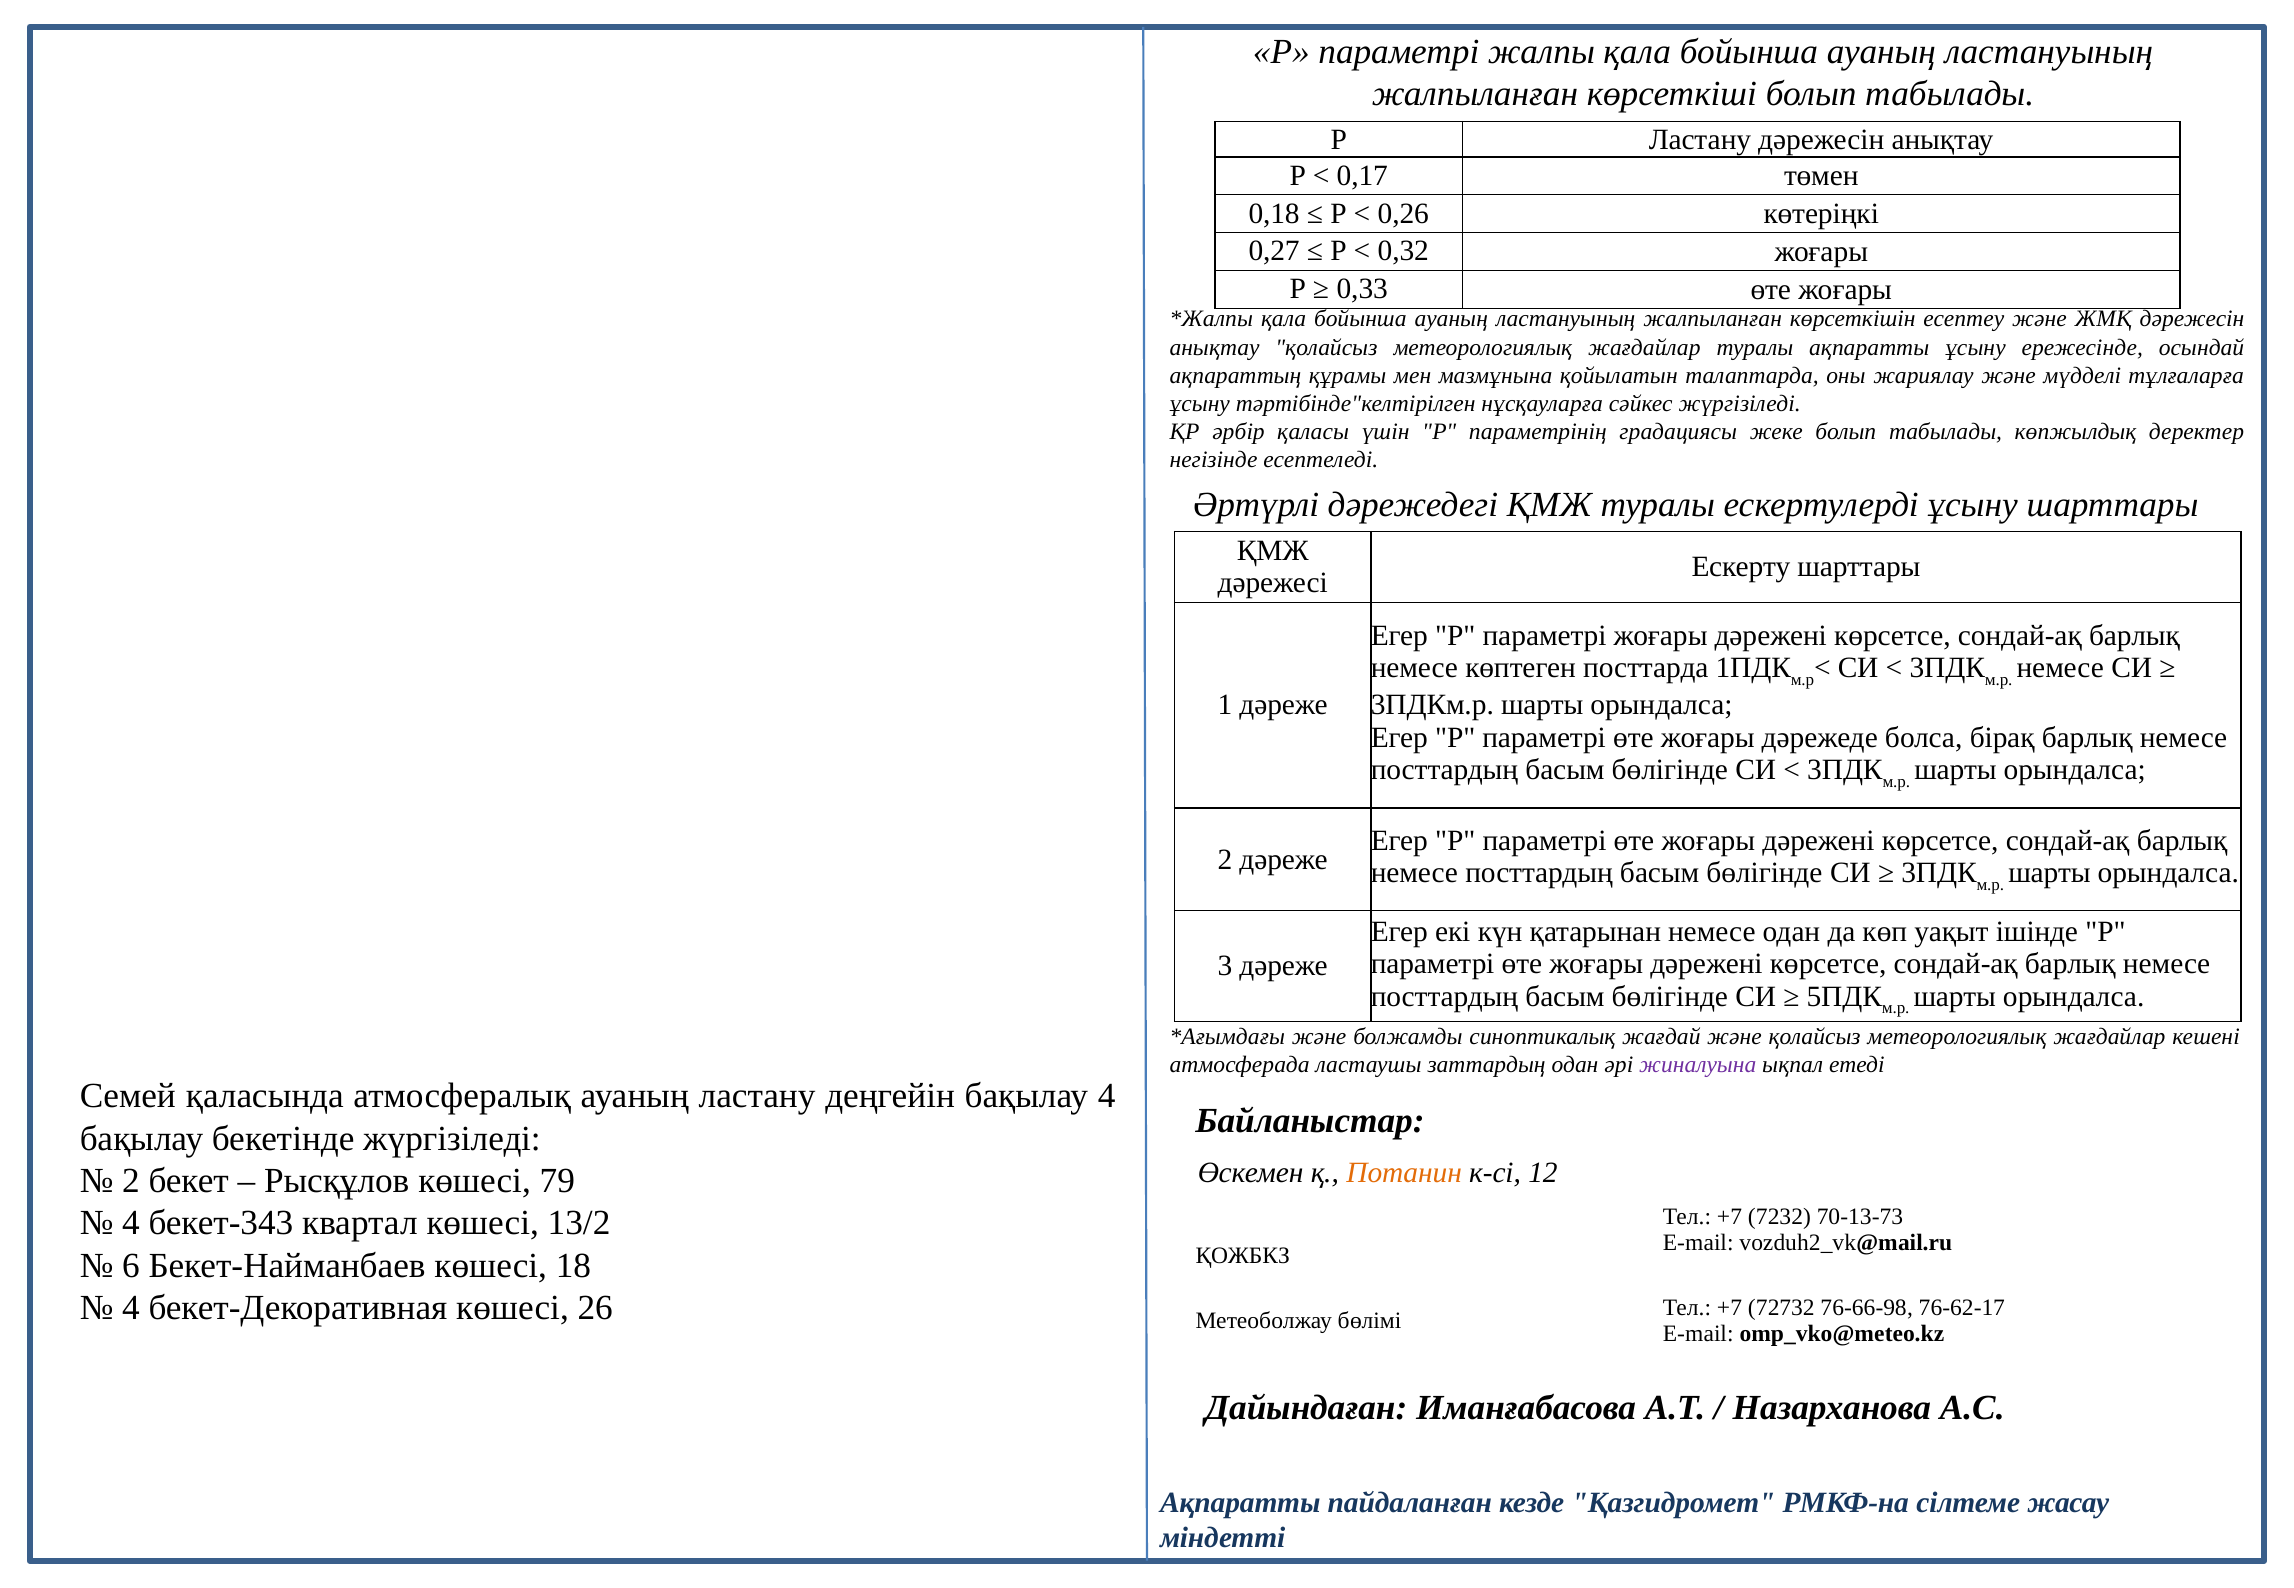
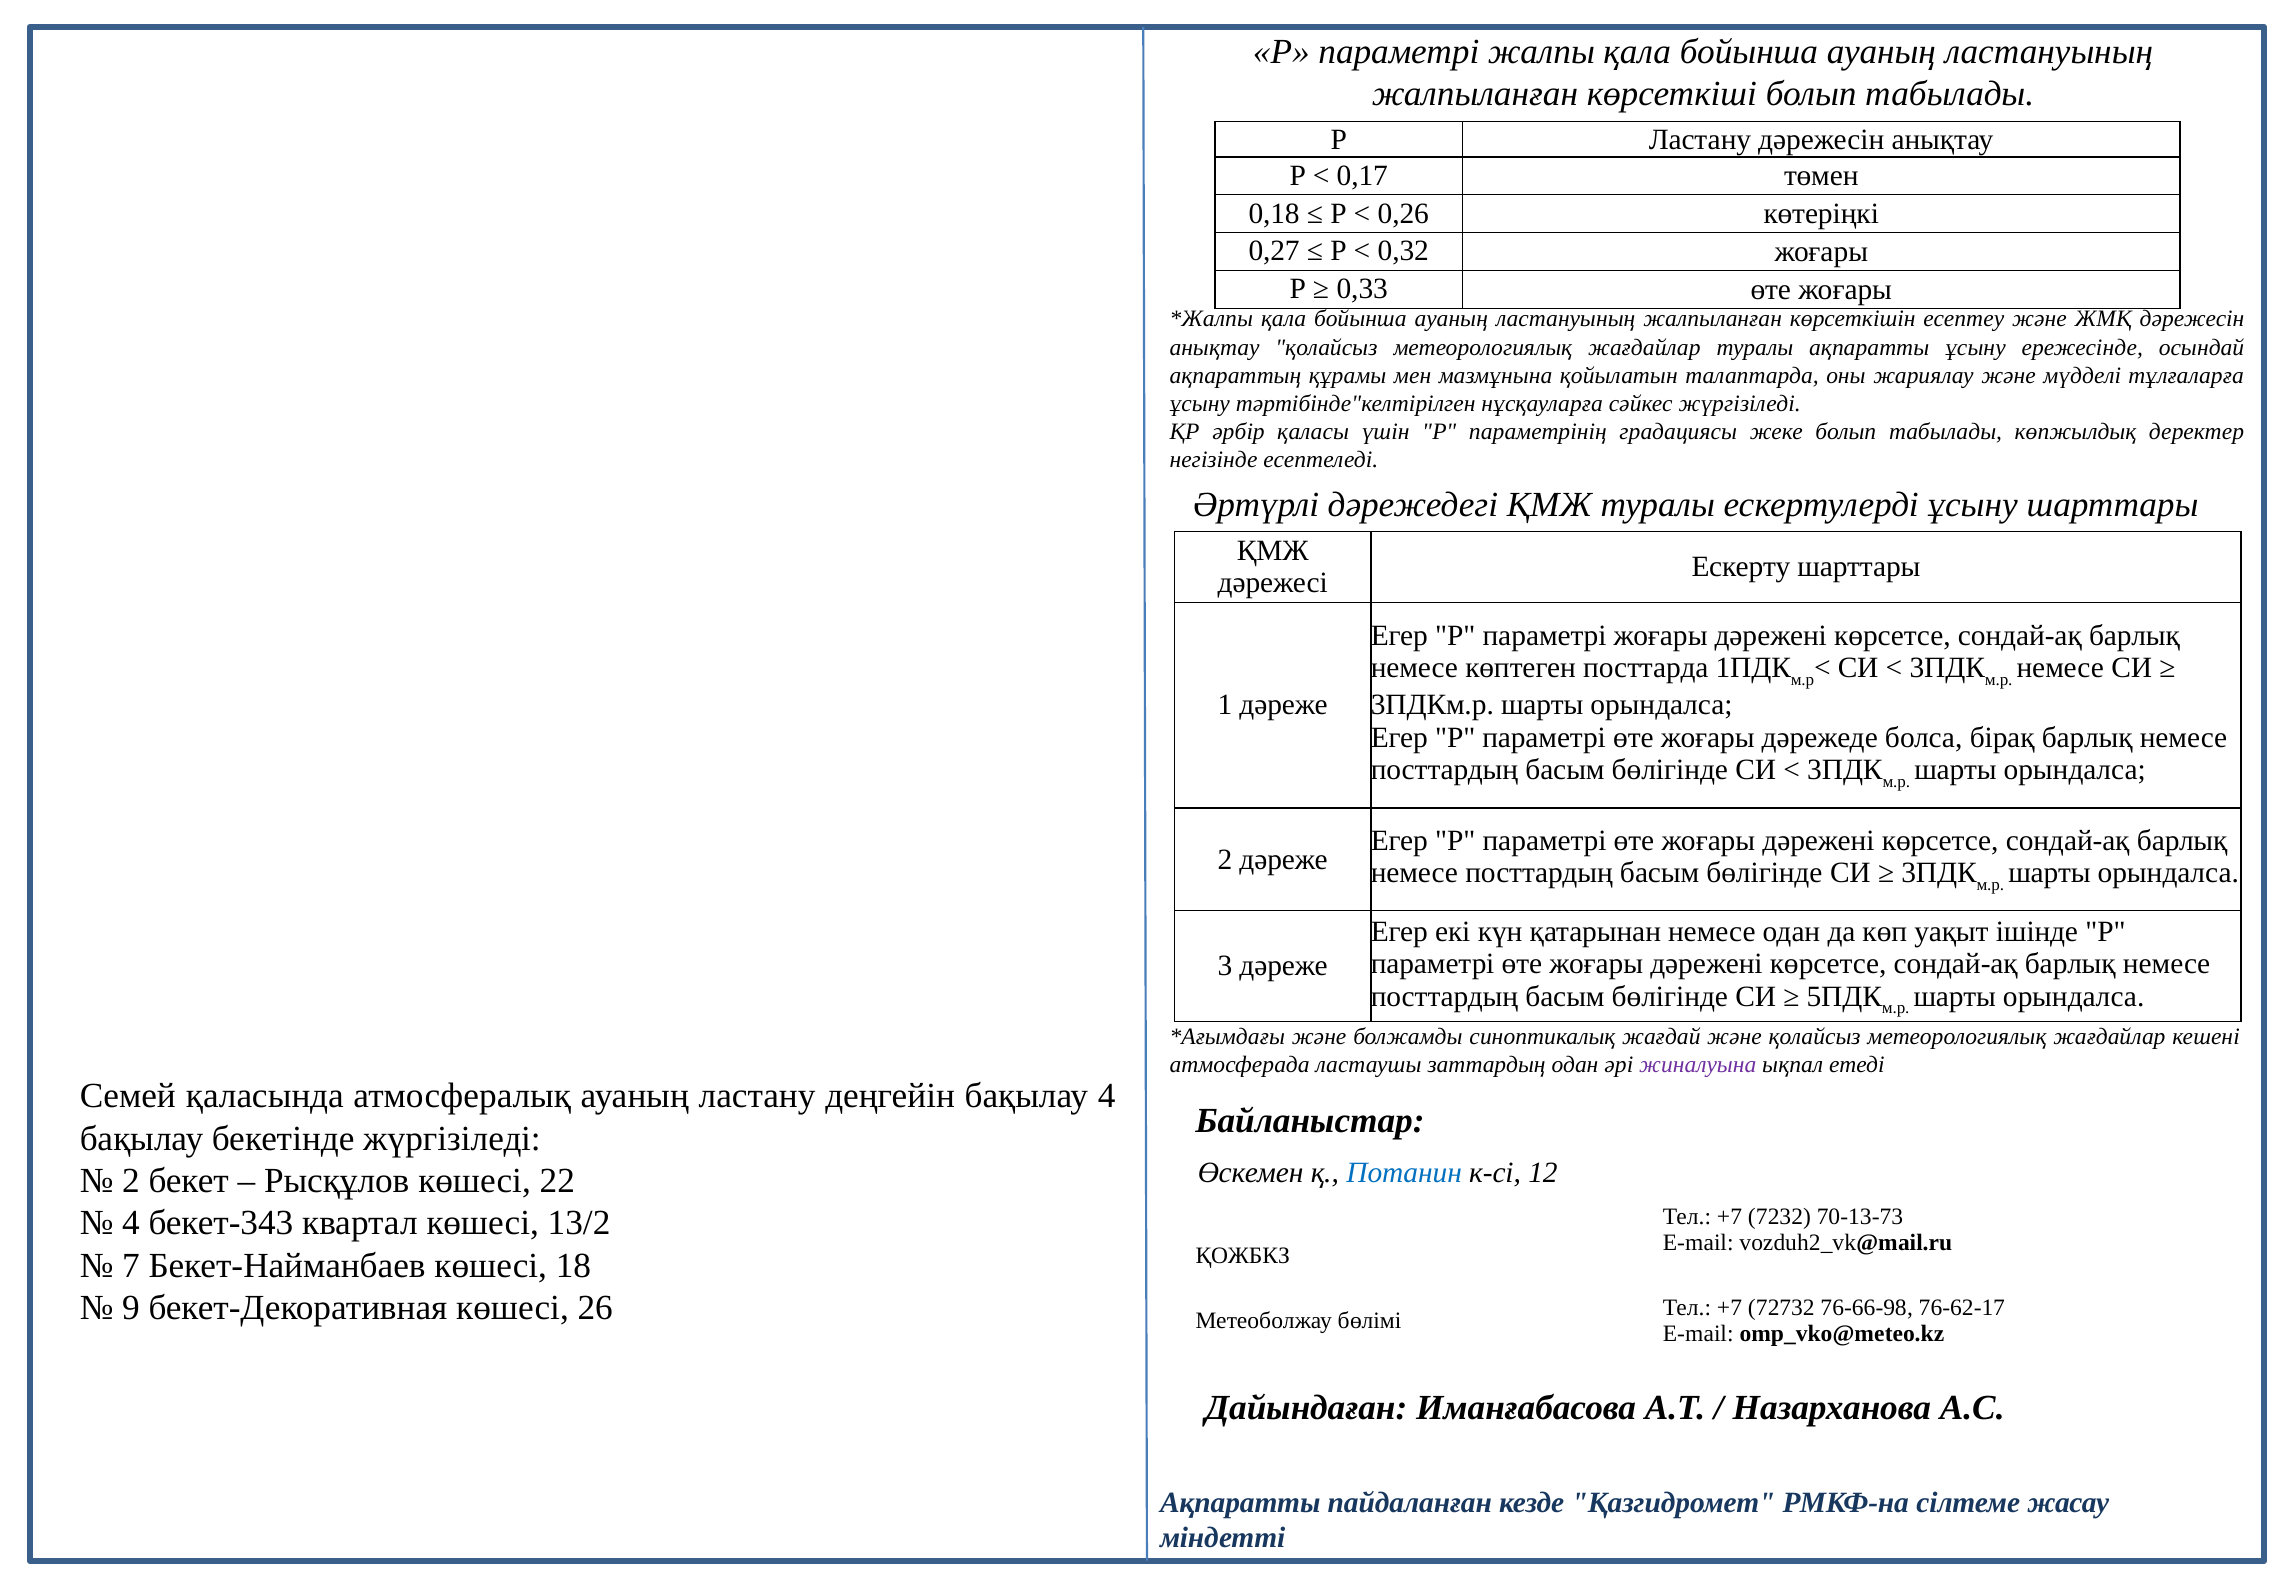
Потанин colour: orange -> blue
79: 79 -> 22
6: 6 -> 7
4 at (131, 1308): 4 -> 9
